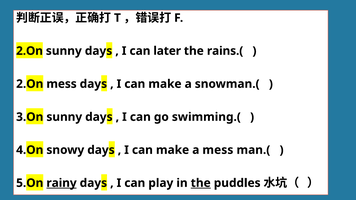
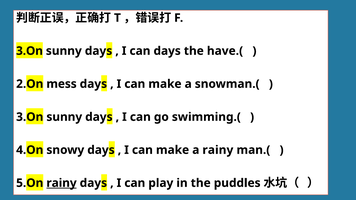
2.On at (30, 51): 2.On -> 3.On
can later: later -> days
rains.(: rains.( -> have.(
a mess: mess -> rainy
the at (201, 183) underline: present -> none
